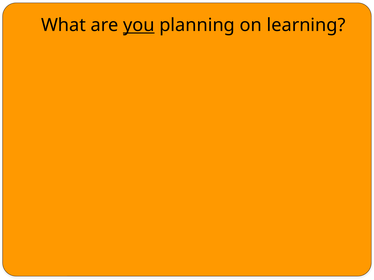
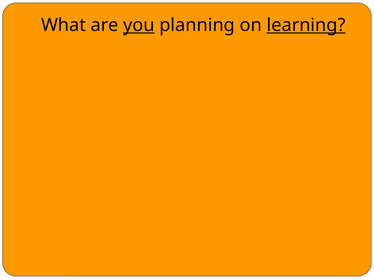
learning underline: none -> present
